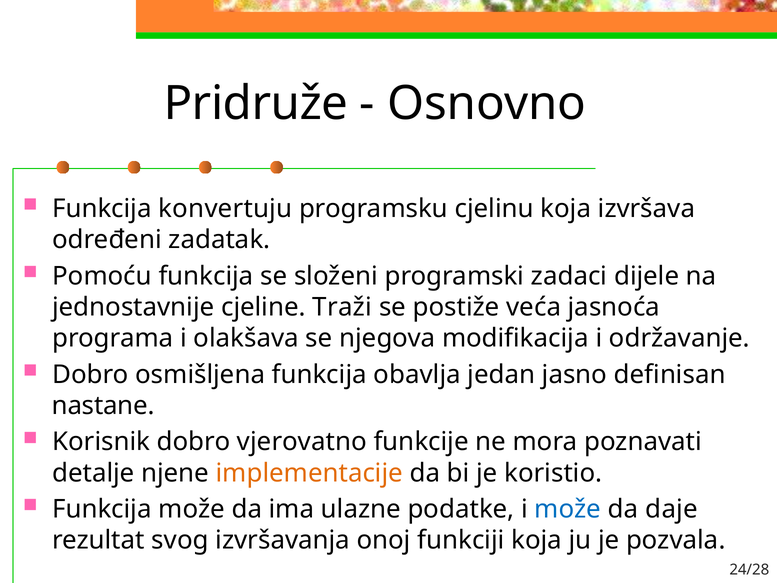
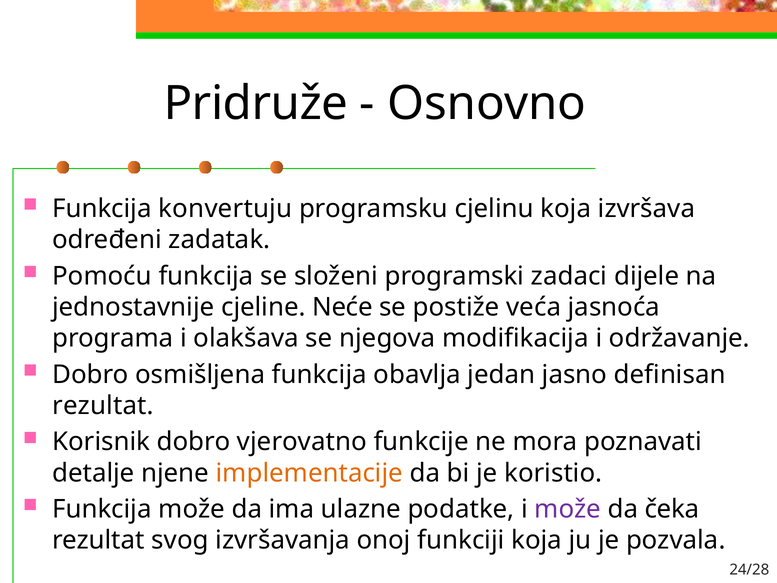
Traži: Traži -> Neće
nastane at (103, 405): nastane -> rezultat
može at (568, 509) colour: blue -> purple
daje: daje -> čeka
